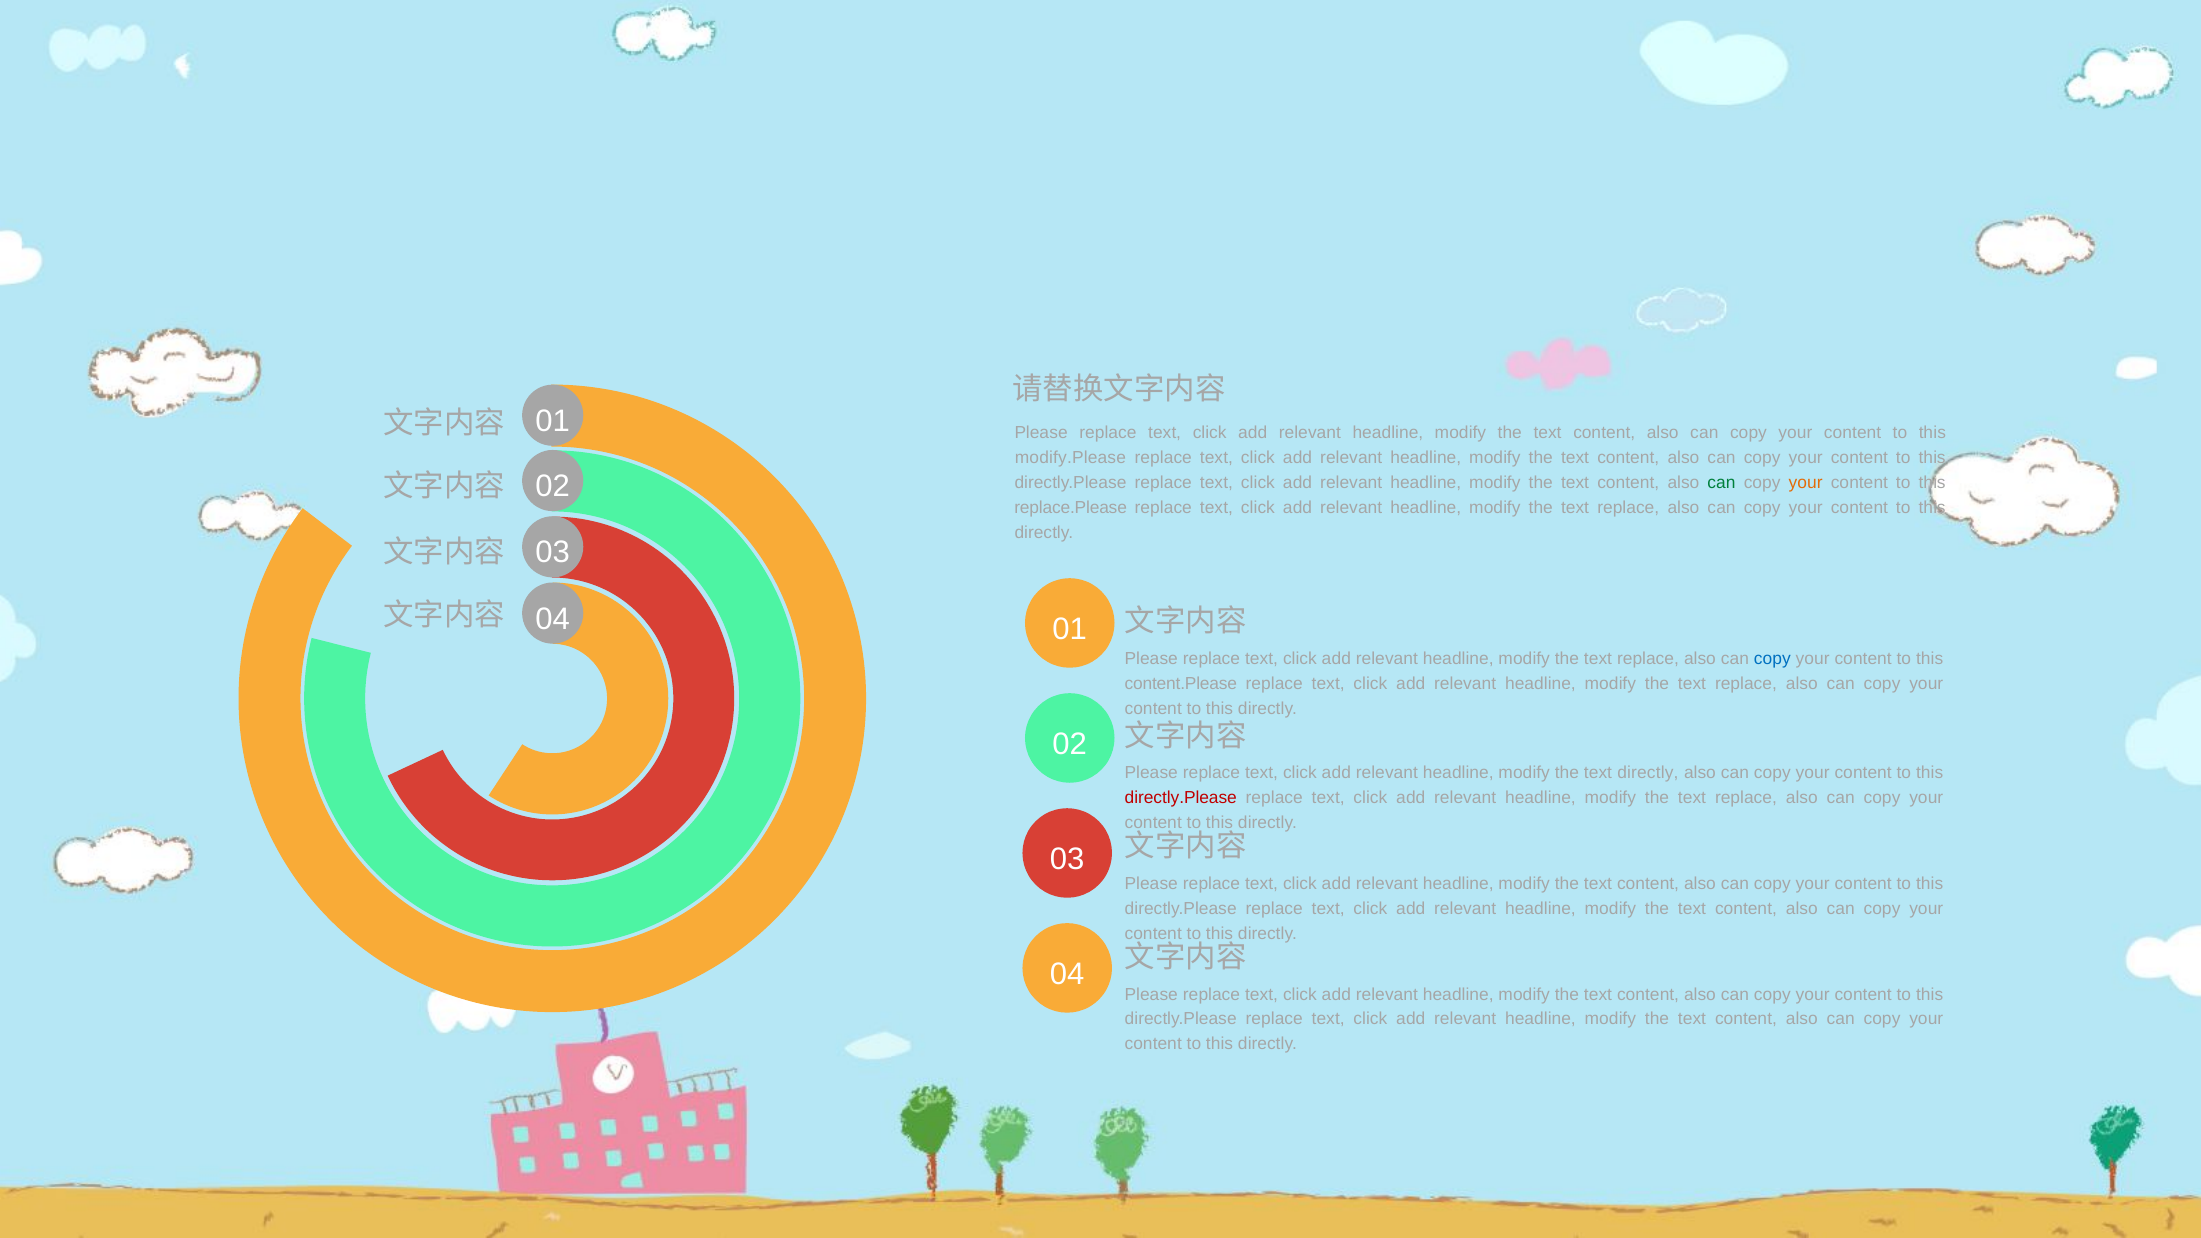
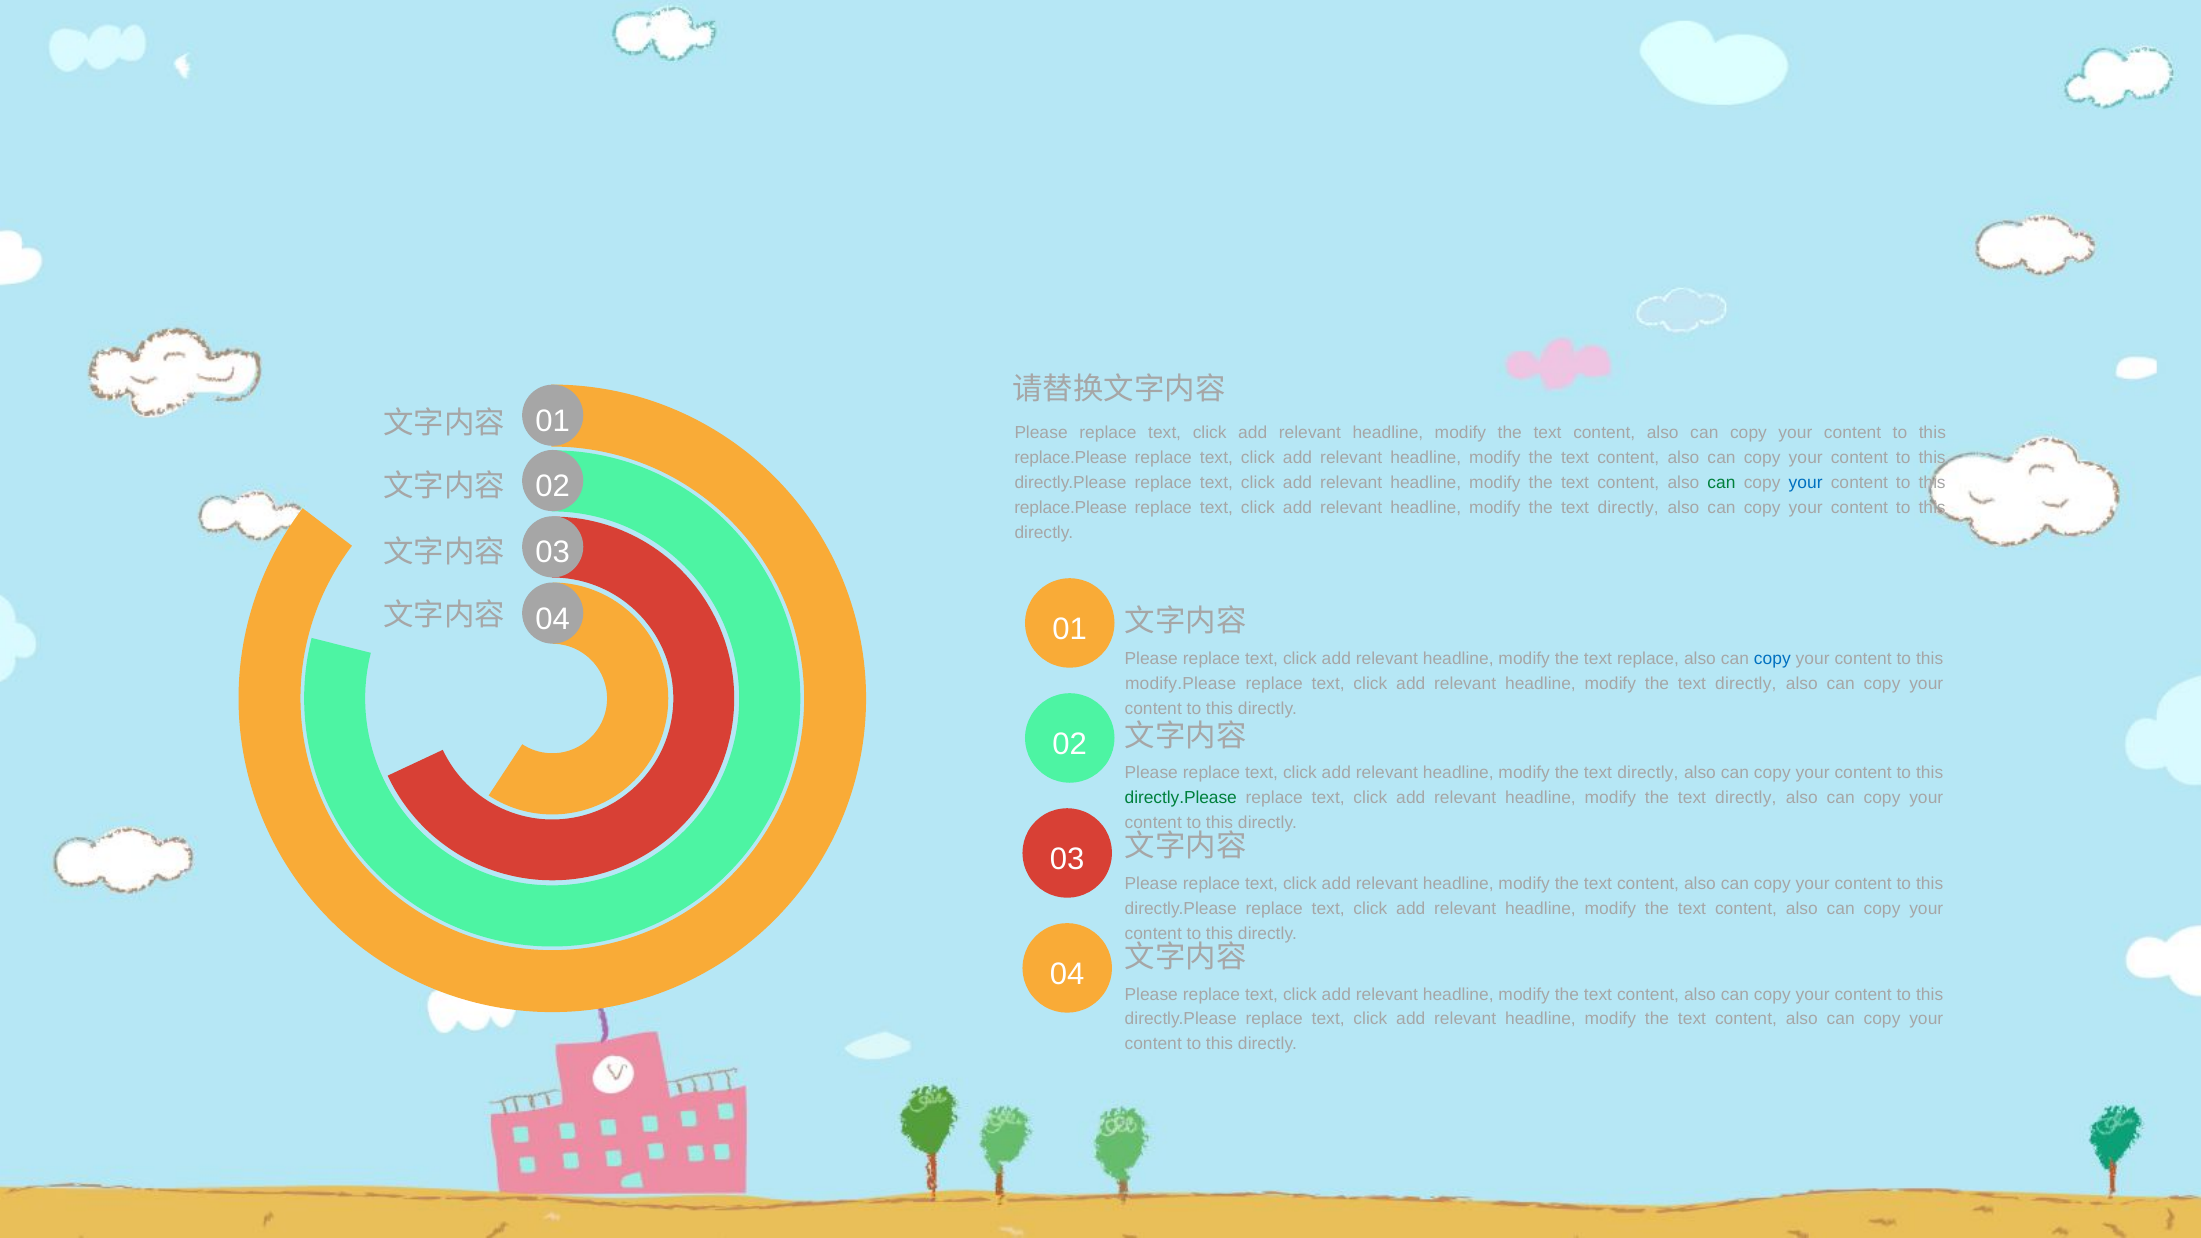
modify.Please at (1070, 458): modify.Please -> replace.Please
your at (1806, 483) colour: orange -> blue
replace at (1628, 508): replace -> directly
content.Please: content.Please -> modify.Please
replace at (1746, 683): replace -> directly
directly.Please at (1181, 798) colour: red -> green
replace at (1746, 798): replace -> directly
